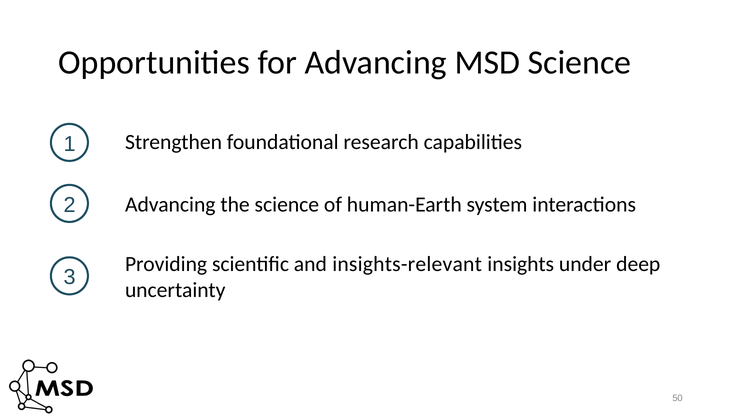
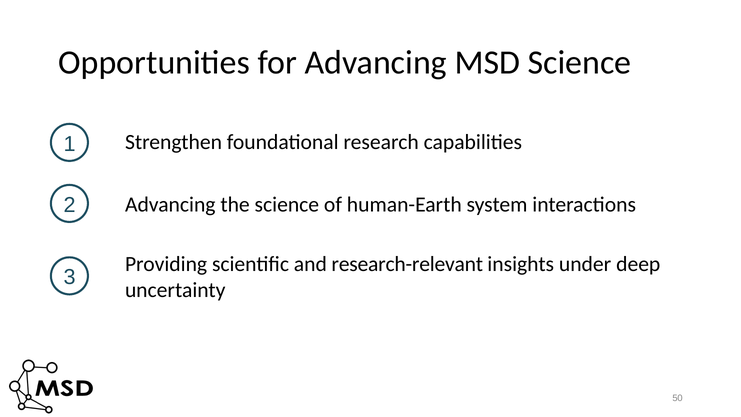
insights-relevant: insights-relevant -> research-relevant
